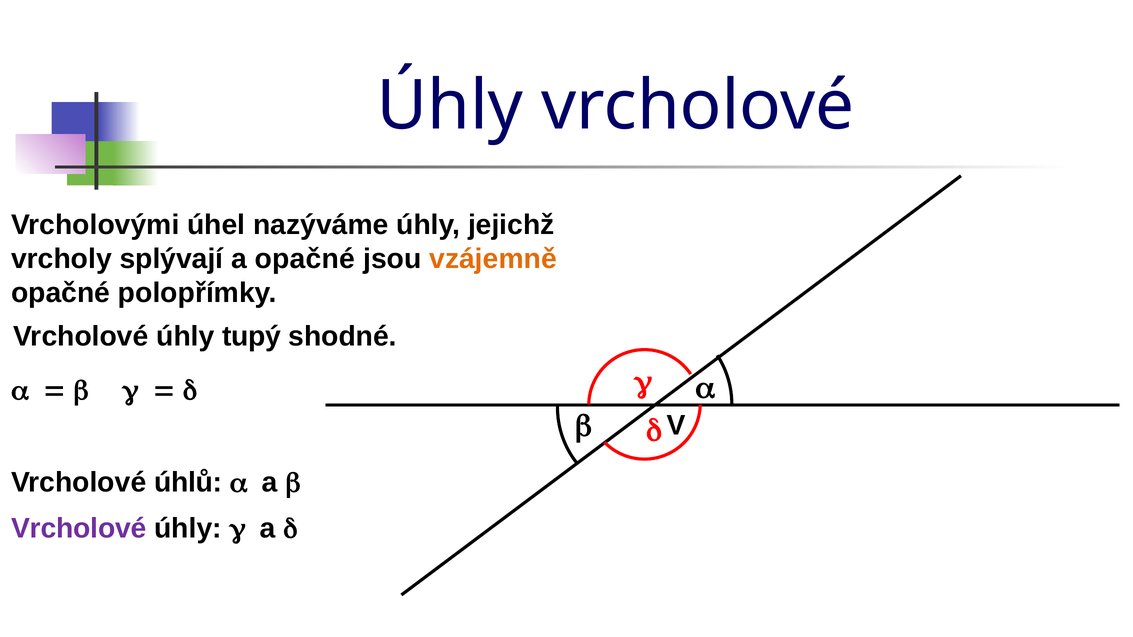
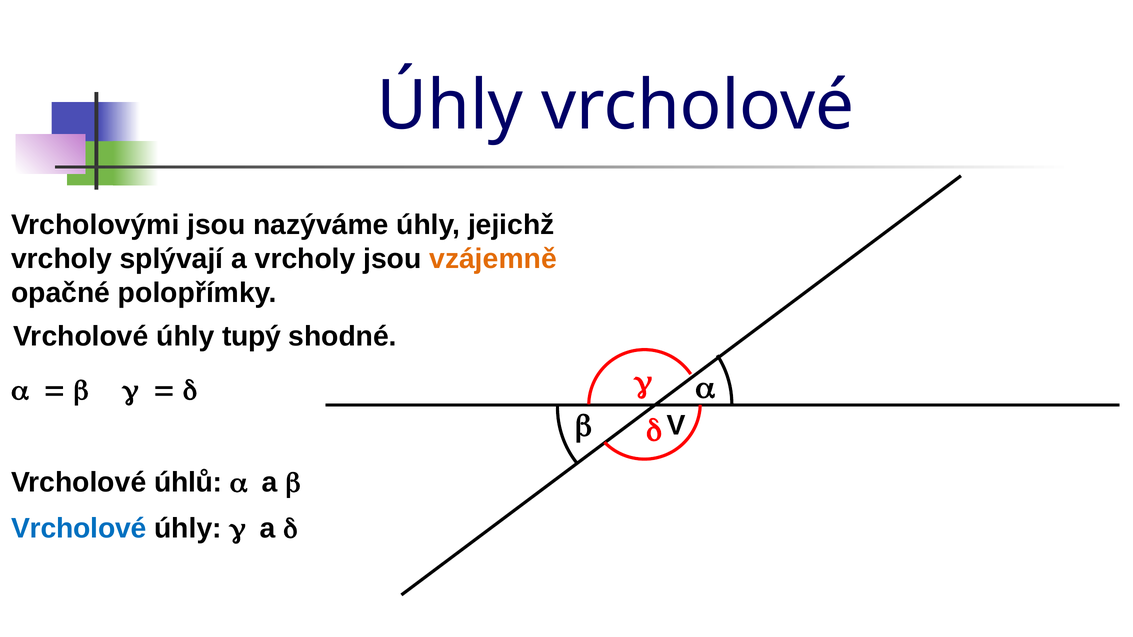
Vrcholovými úhel: úhel -> jsou
a opačné: opačné -> vrcholy
Vrcholové at (79, 529) colour: purple -> blue
